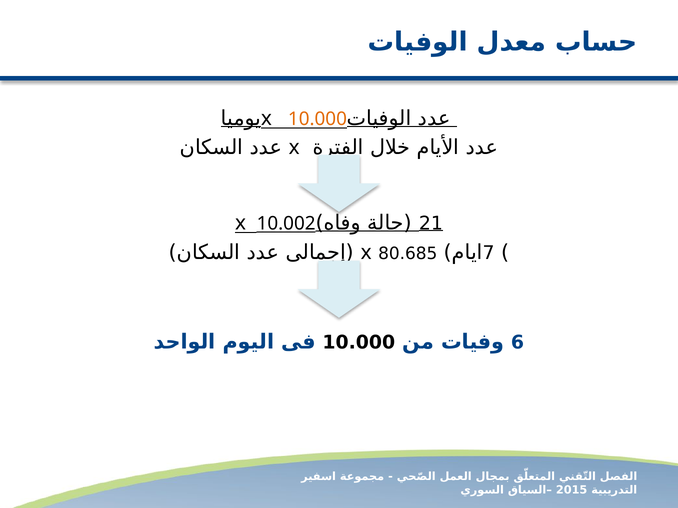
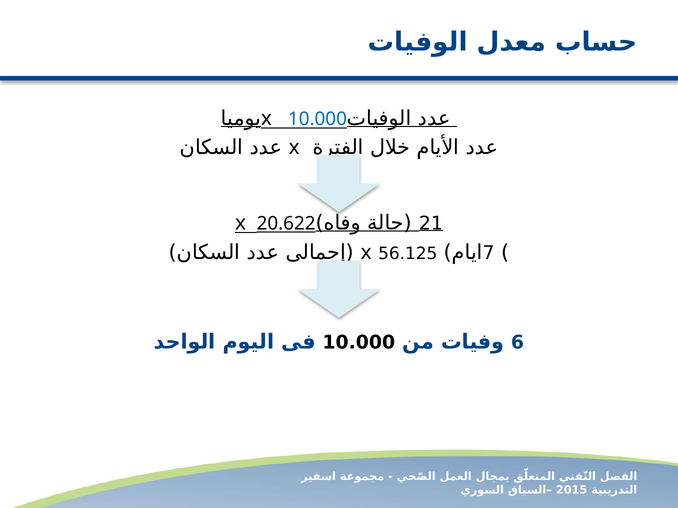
10.000 at (317, 119) colour: orange -> blue
10.002: 10.002 -> 20.622
80.685: 80.685 -> 56.125
